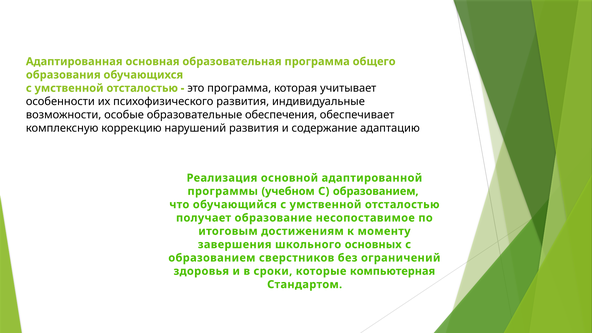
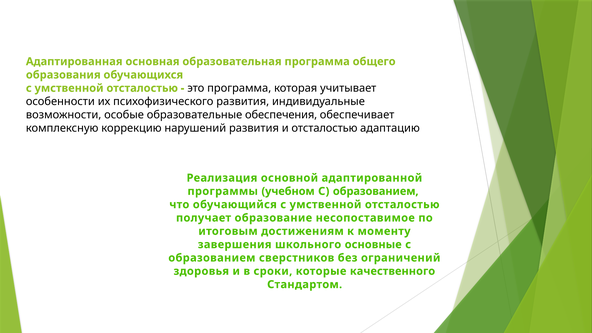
и содержание: содержание -> отсталостью
основных: основных -> основные
компьютерная: компьютерная -> качественного
